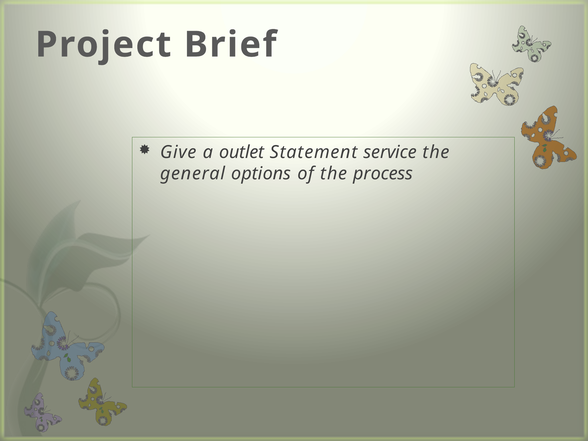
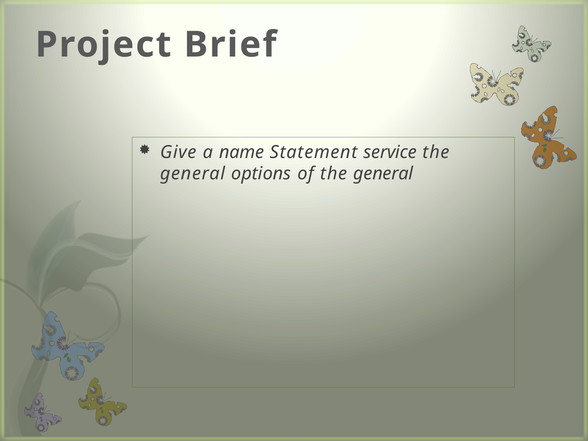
outlet: outlet -> name
of the process: process -> general
